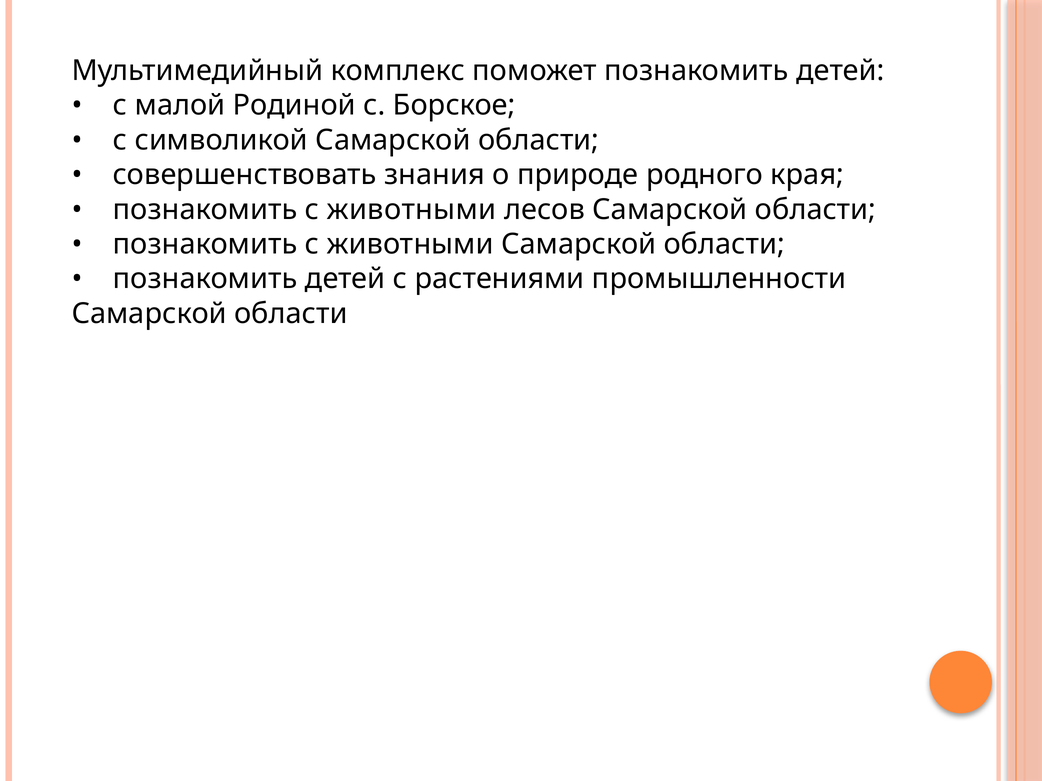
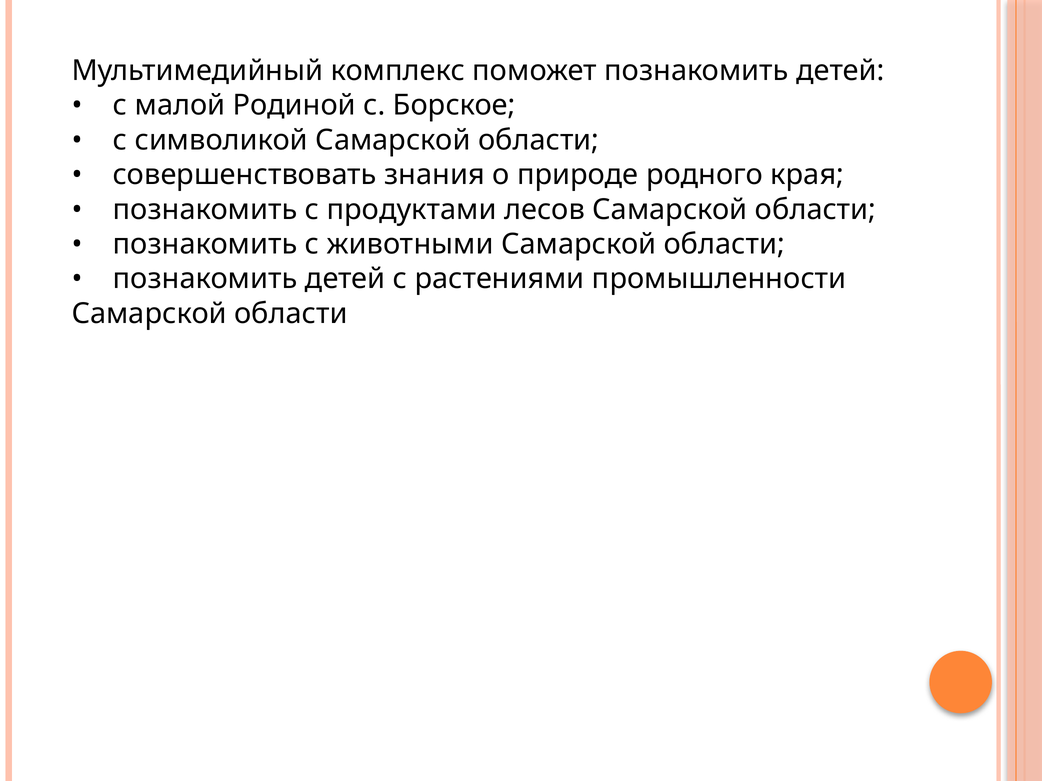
животными at (412, 210): животными -> продуктами
